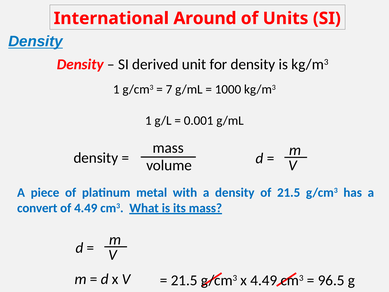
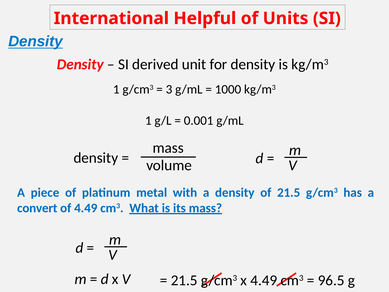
Around: Around -> Helpful
7: 7 -> 3
